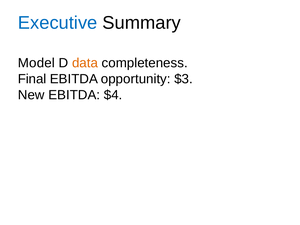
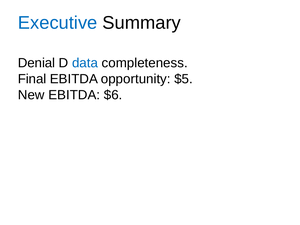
Model: Model -> Denial
data colour: orange -> blue
$3: $3 -> $5
$4: $4 -> $6
